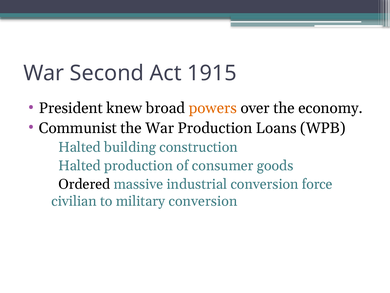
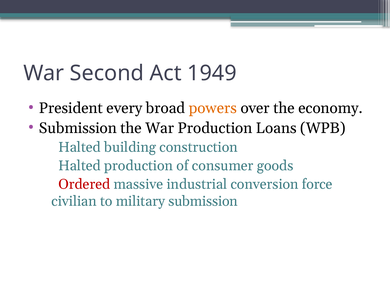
1915: 1915 -> 1949
knew: knew -> every
Communist at (78, 128): Communist -> Submission
Ordered colour: black -> red
military conversion: conversion -> submission
